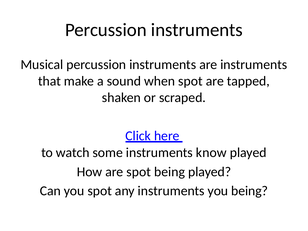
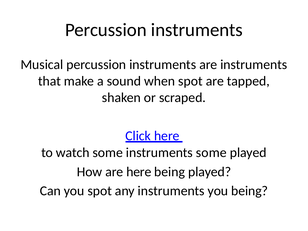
instruments know: know -> some
are spot: spot -> here
